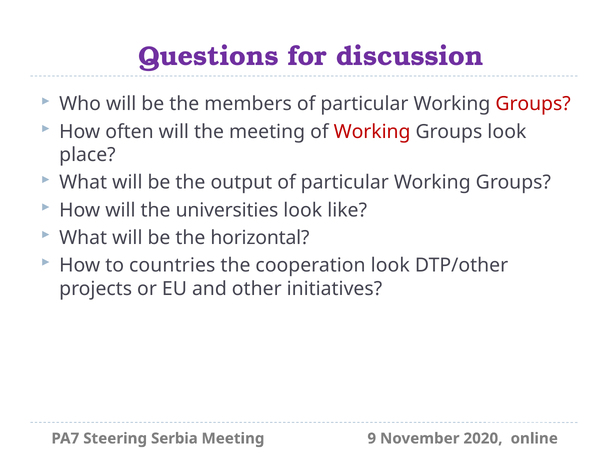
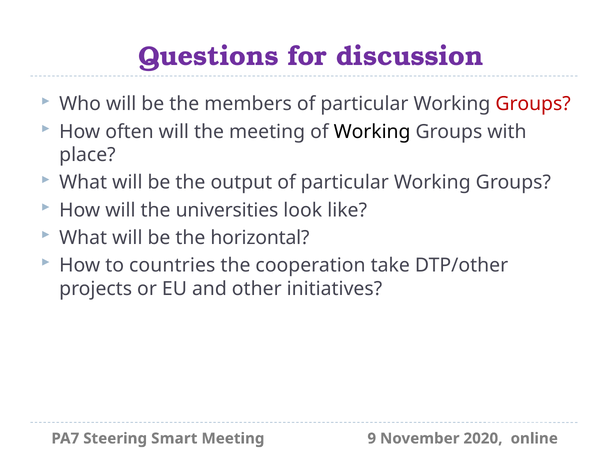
Working at (372, 132) colour: red -> black
Groups look: look -> with
cooperation look: look -> take
Serbia: Serbia -> Smart
